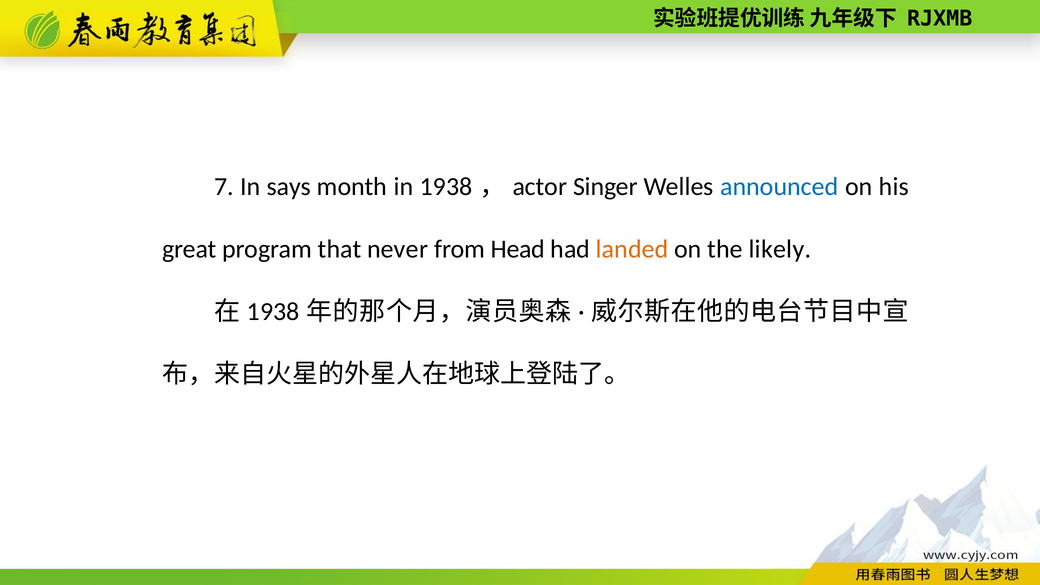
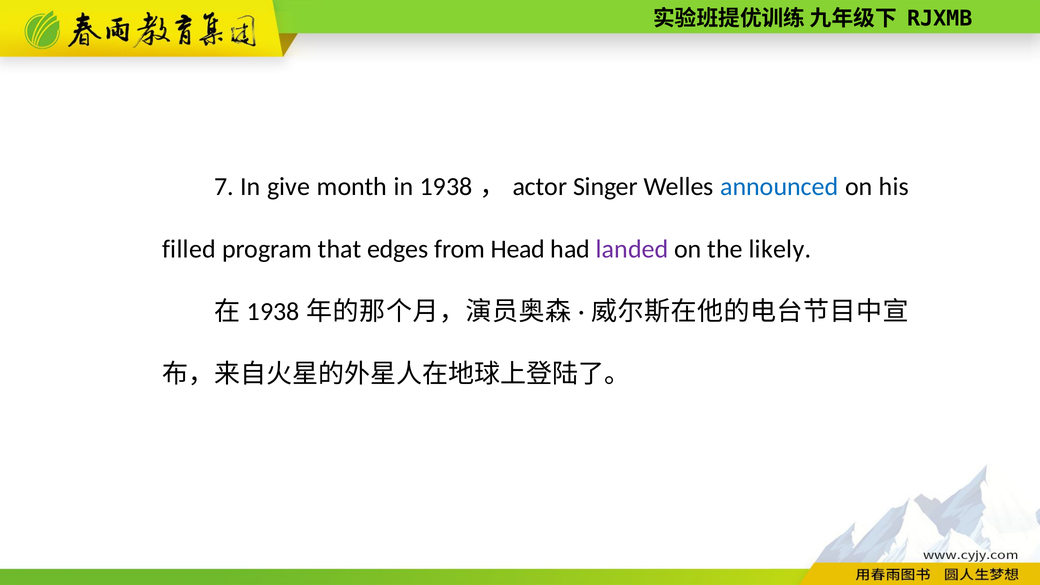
says: says -> give
great: great -> filled
never: never -> edges
landed colour: orange -> purple
